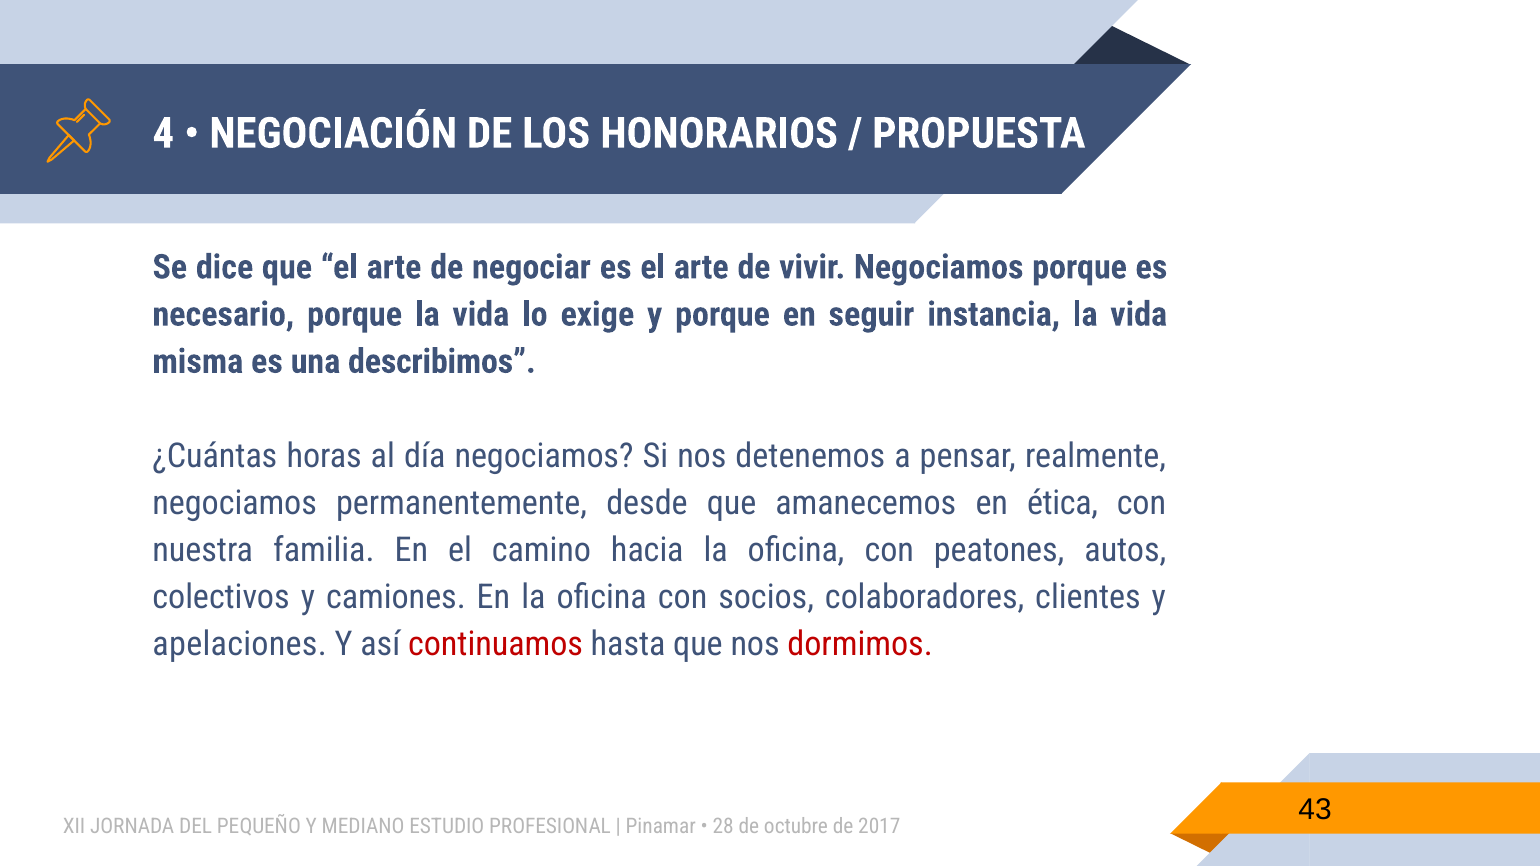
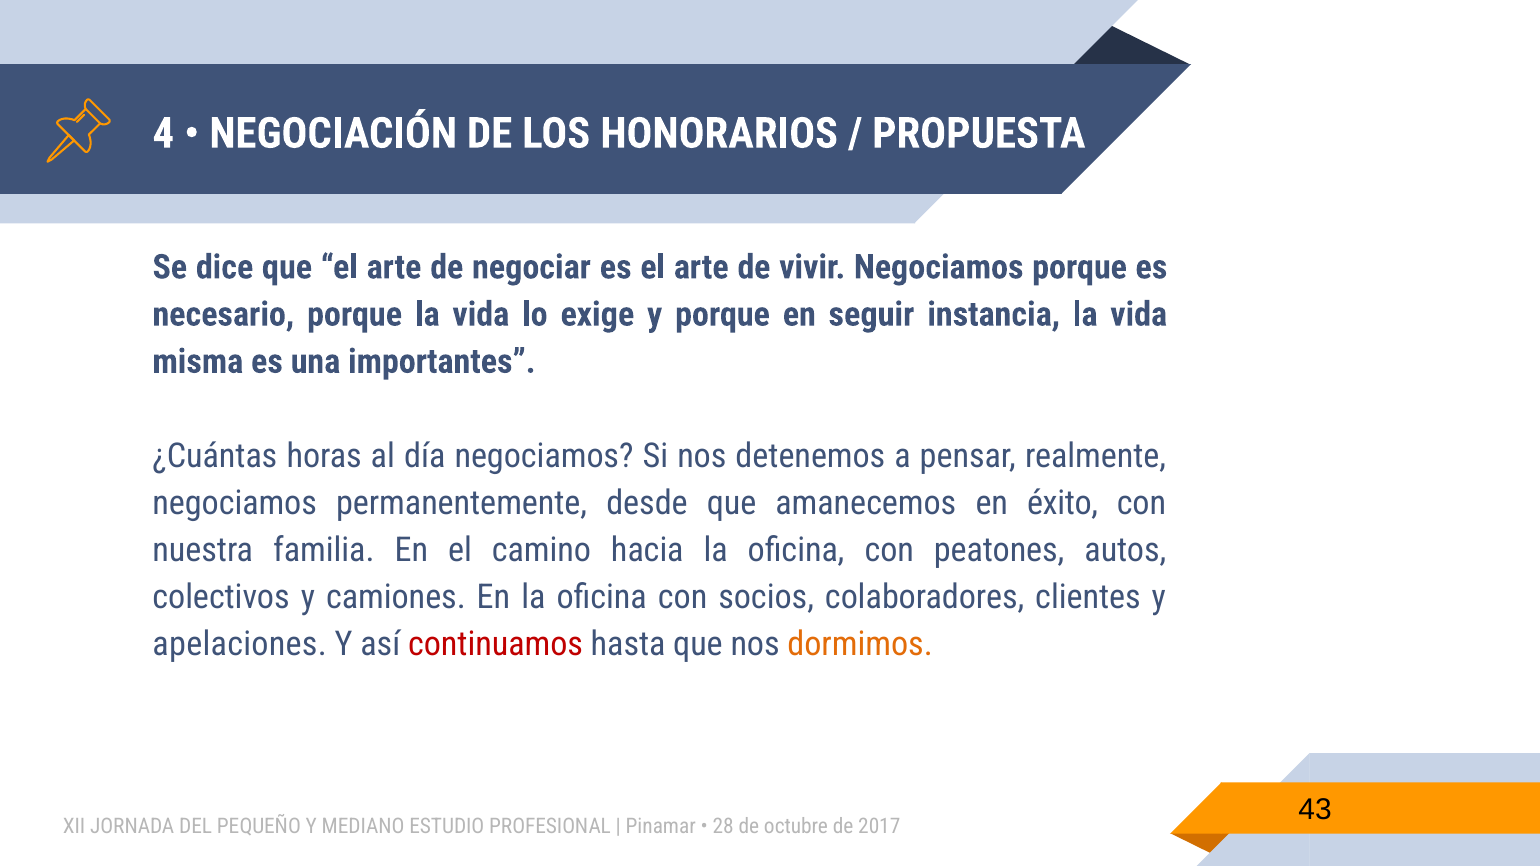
describimos: describimos -> importantes
ética: ética -> éxito
dormimos colour: red -> orange
